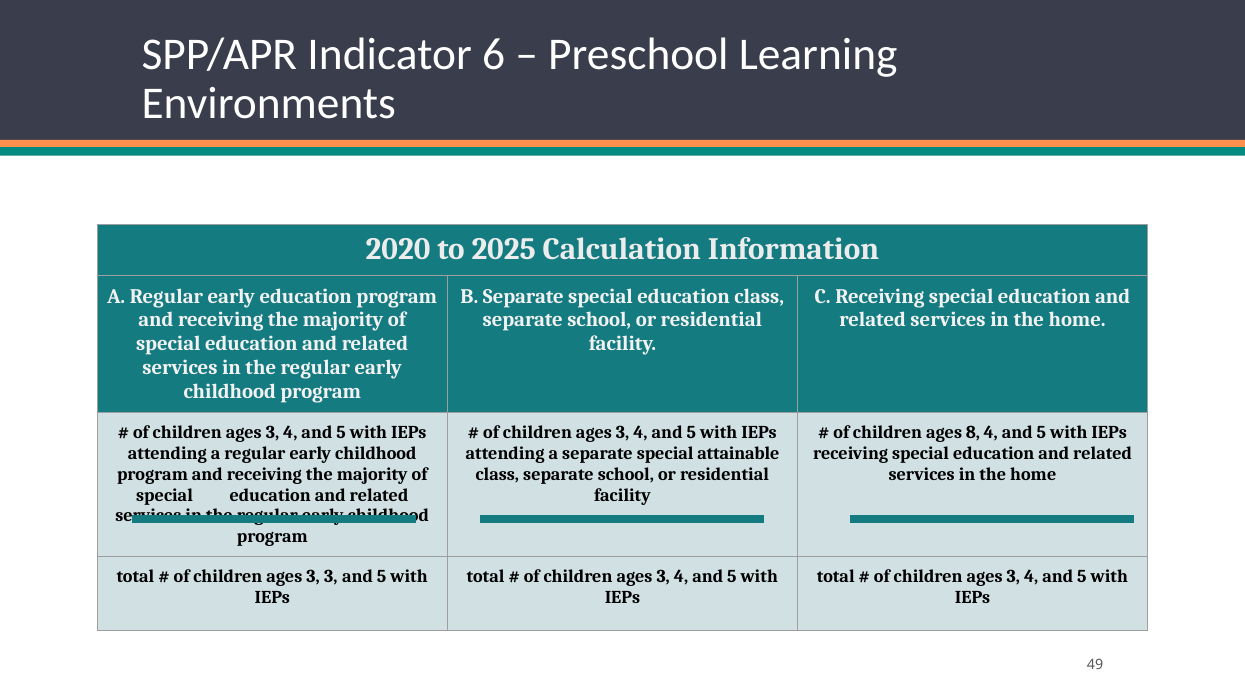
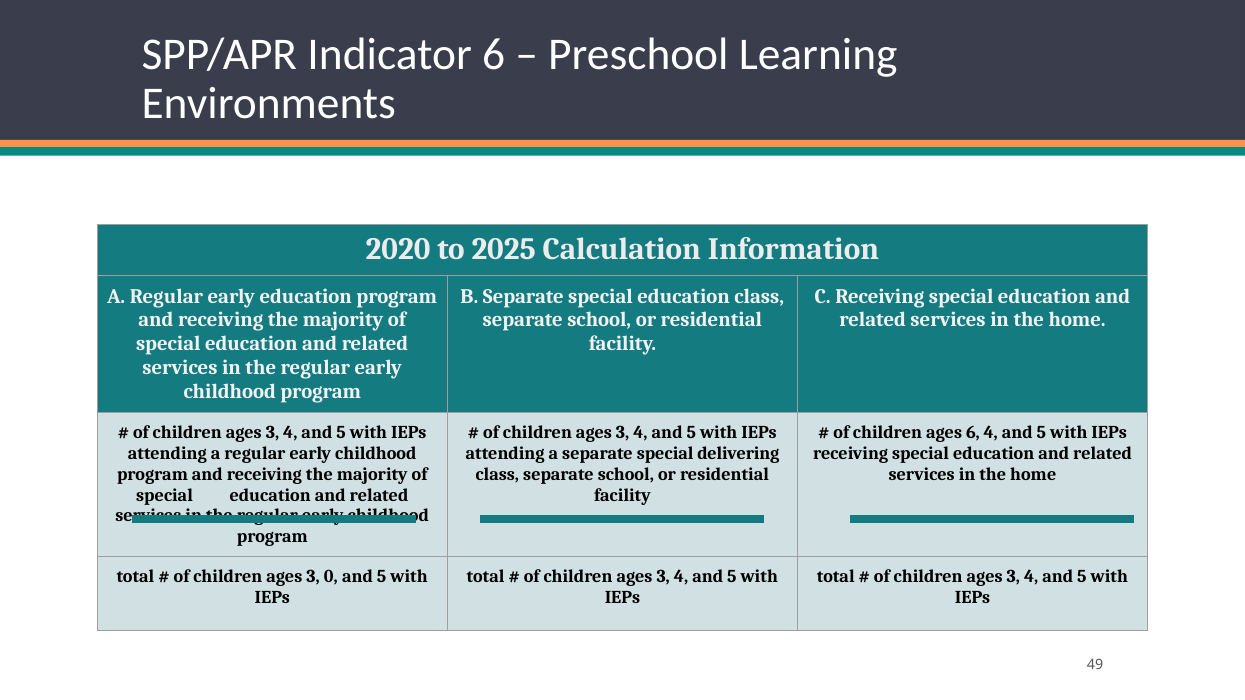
ages 8: 8 -> 6
attainable: attainable -> delivering
3 3: 3 -> 0
